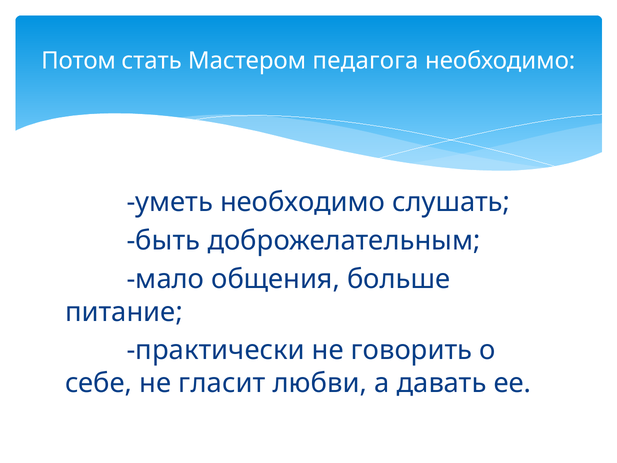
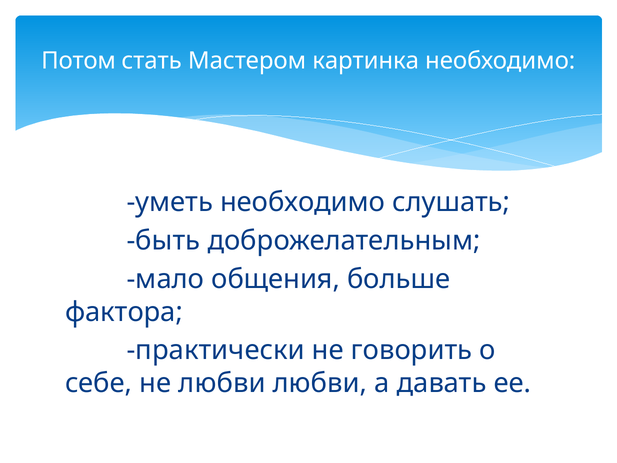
педагога: педагога -> картинка
питание: питание -> фактора
не гласит: гласит -> любви
